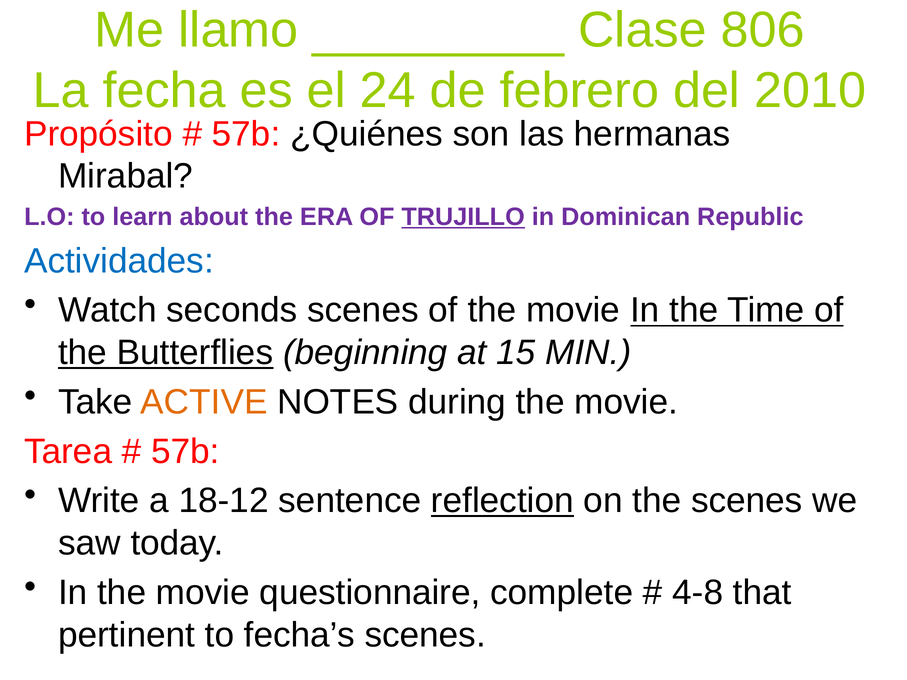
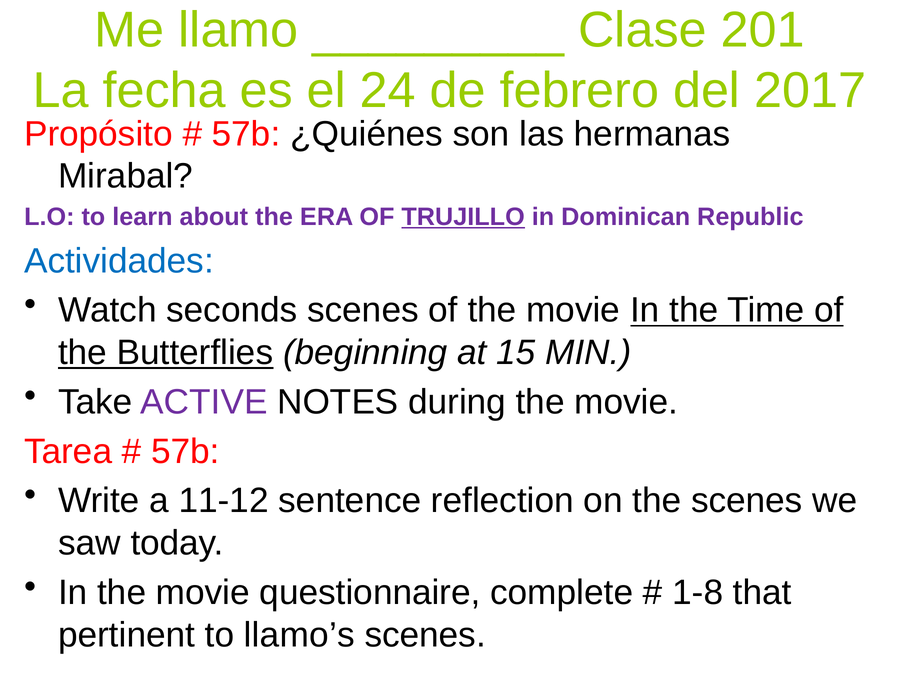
806: 806 -> 201
2010: 2010 -> 2017
ACTIVE colour: orange -> purple
18-12: 18-12 -> 11-12
reflection underline: present -> none
4-8: 4-8 -> 1-8
fecha’s: fecha’s -> llamo’s
